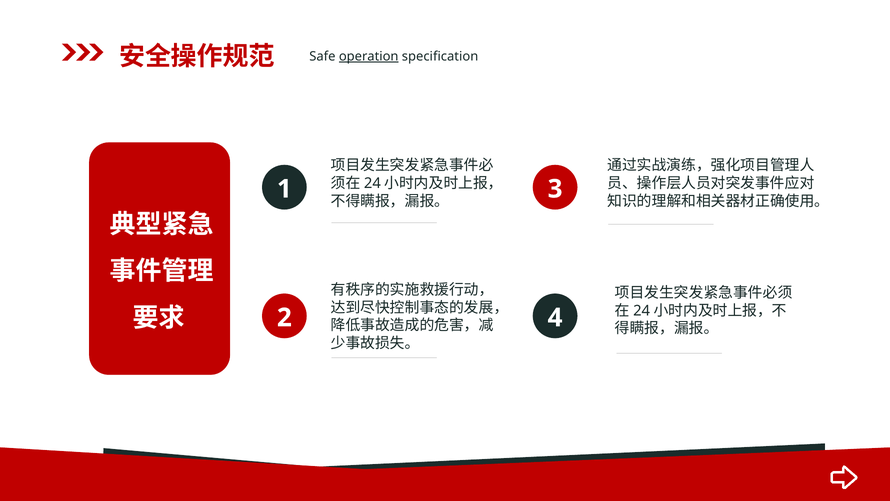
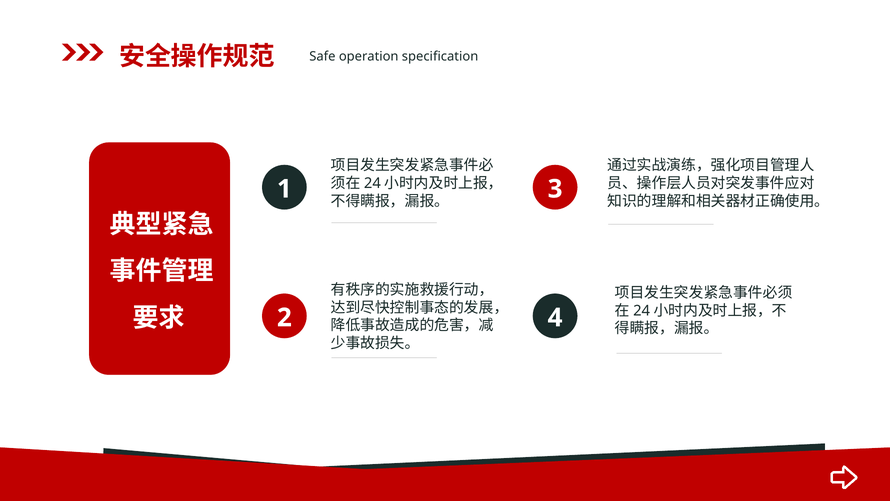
operation underline: present -> none
